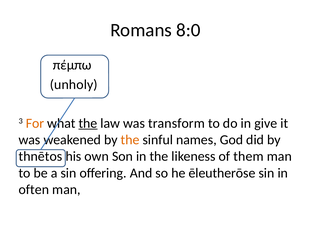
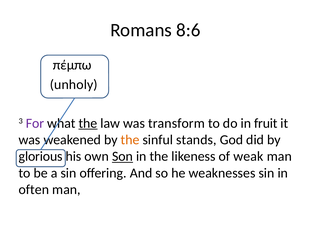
8:0: 8:0 -> 8:6
For colour: orange -> purple
give: give -> fruit
names: names -> stands
thnētos: thnētos -> glorious
Son underline: none -> present
them: them -> weak
ēleutherōse: ēleutherōse -> weaknesses
